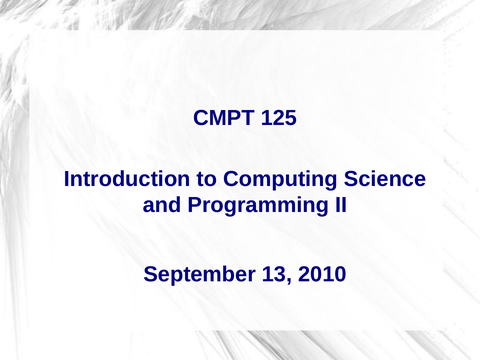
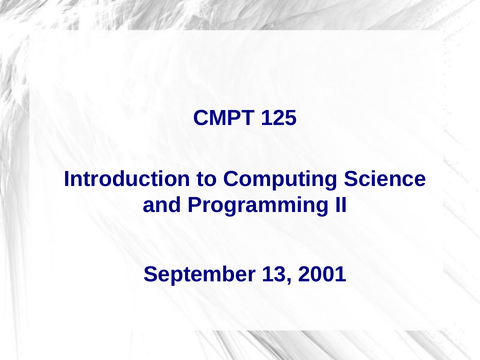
2010: 2010 -> 2001
